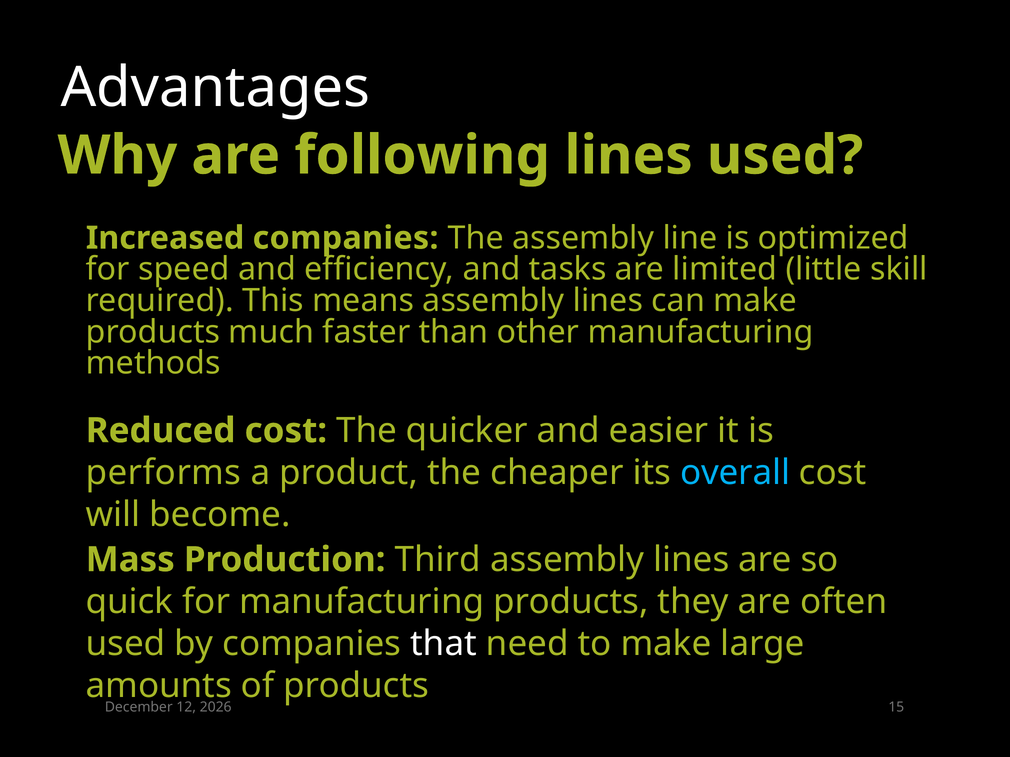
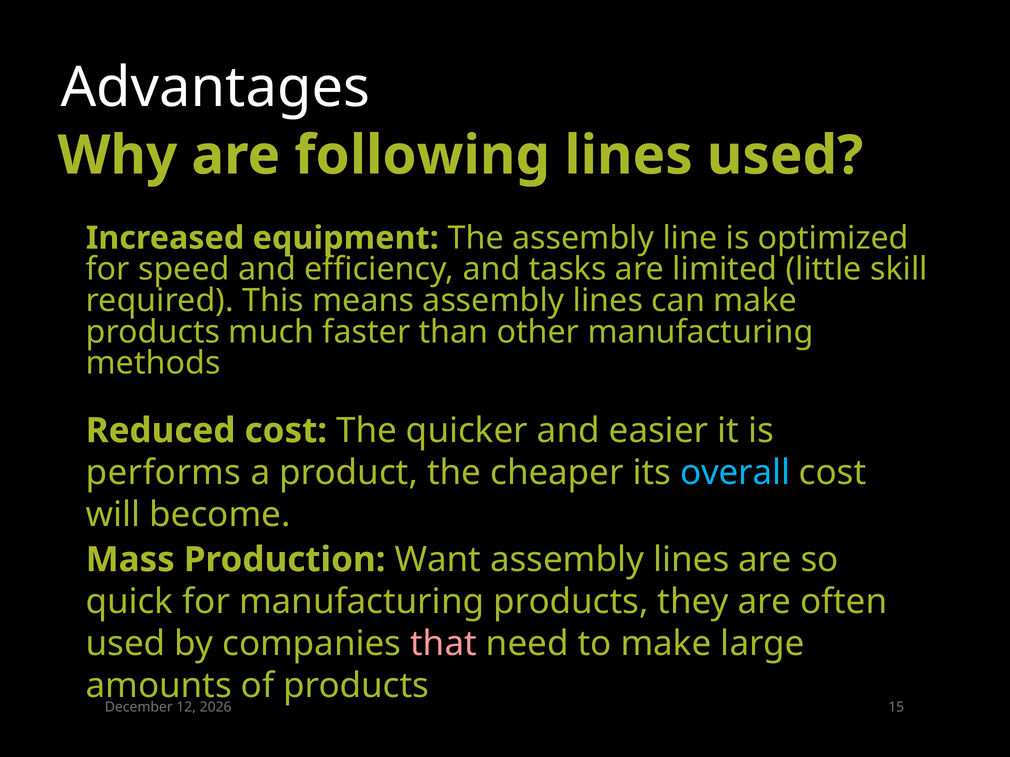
Increased companies: companies -> equipment
Third: Third -> Want
that colour: white -> pink
